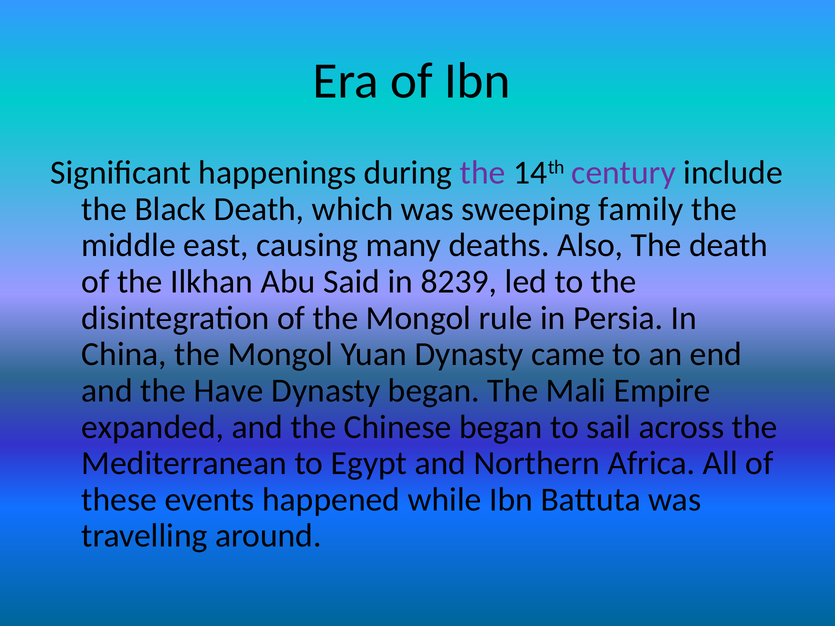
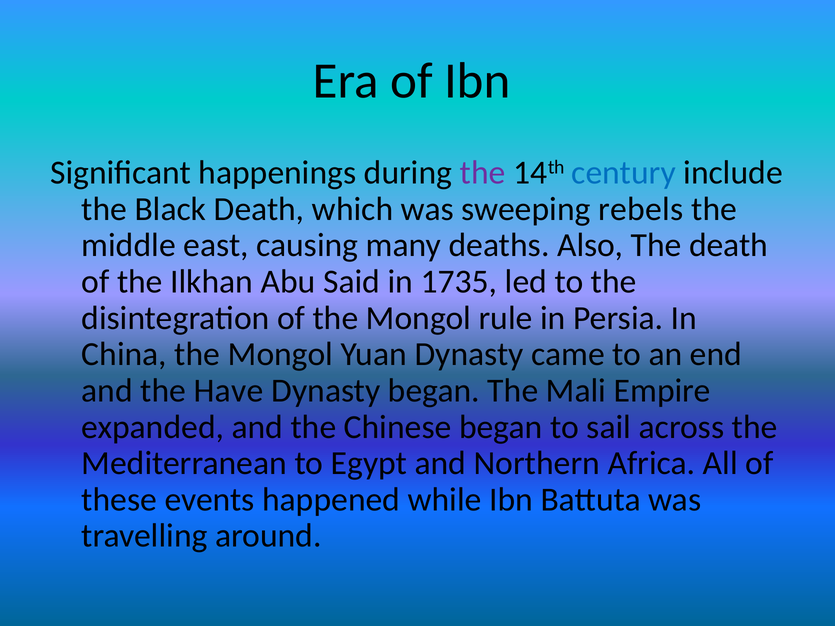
century colour: purple -> blue
family: family -> rebels
8239: 8239 -> 1735
